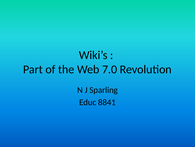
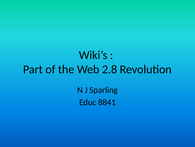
7.0: 7.0 -> 2.8
